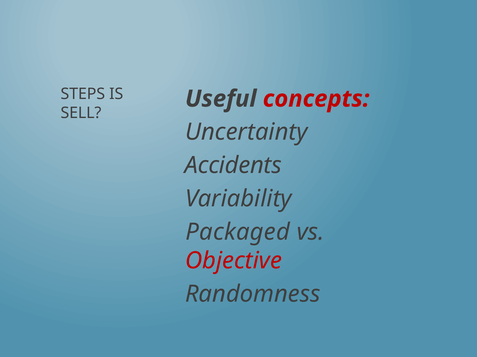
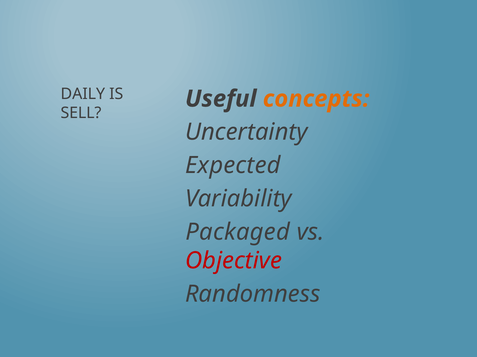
STEPS: STEPS -> DAILY
concepts colour: red -> orange
Accidents: Accidents -> Expected
